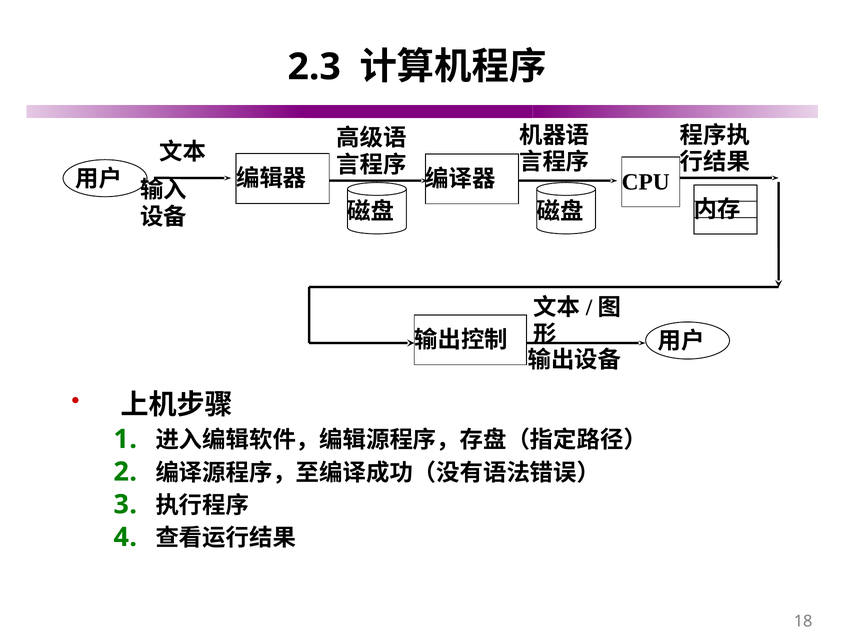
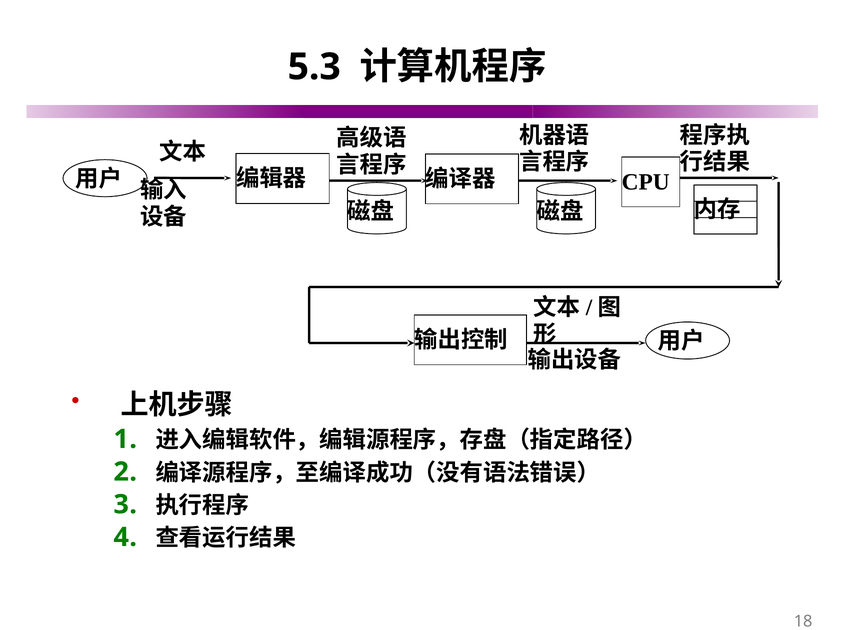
2.3: 2.3 -> 5.3
